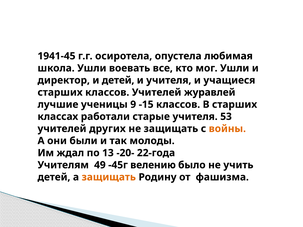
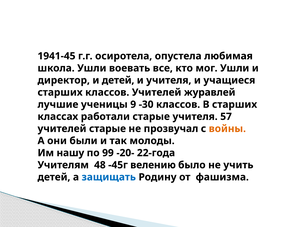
-15: -15 -> -30
53: 53 -> 57
учителей других: других -> старые
не защищать: защищать -> прозвучал
ждал: ждал -> нашу
13: 13 -> 99
49: 49 -> 48
защищать at (109, 177) colour: orange -> blue
